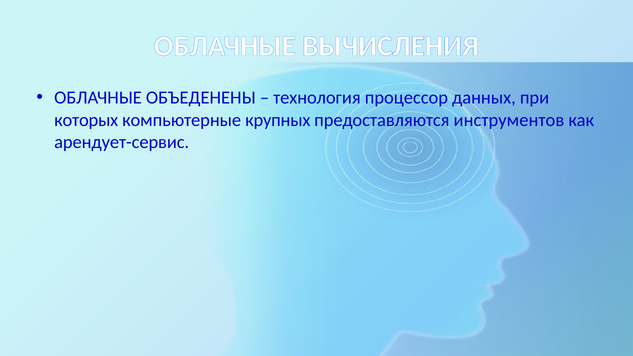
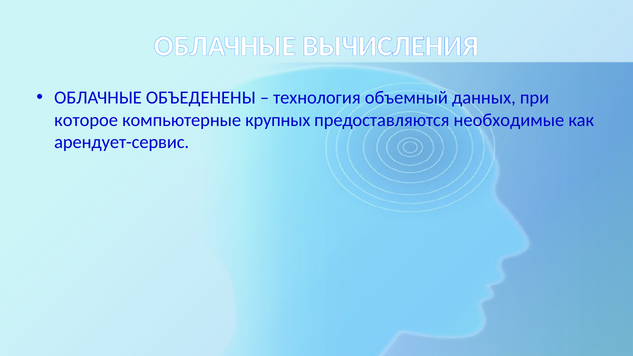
процессор: процессор -> объемный
которых: которых -> которое
инструментов: инструментов -> необходимые
